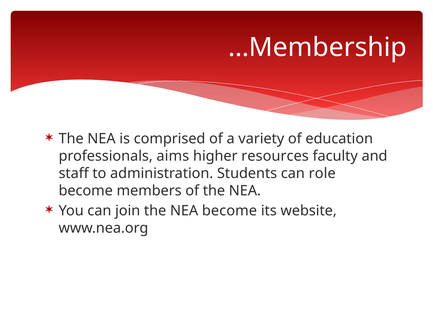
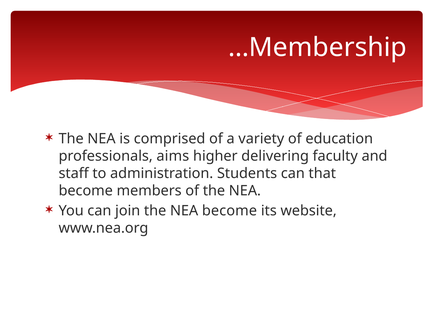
resources: resources -> delivering
role: role -> that
